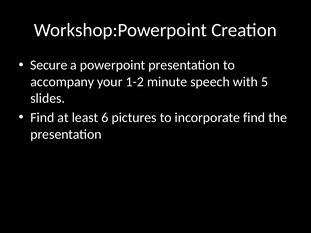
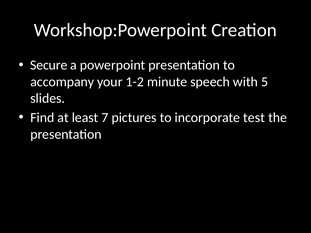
6: 6 -> 7
incorporate find: find -> test
